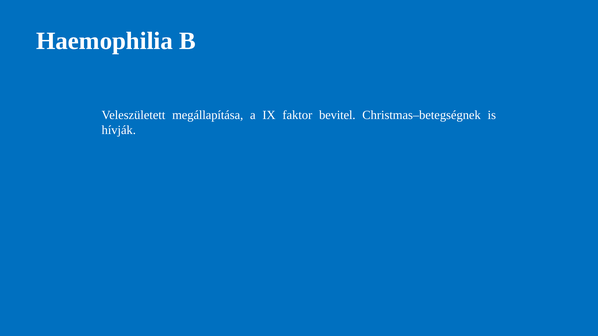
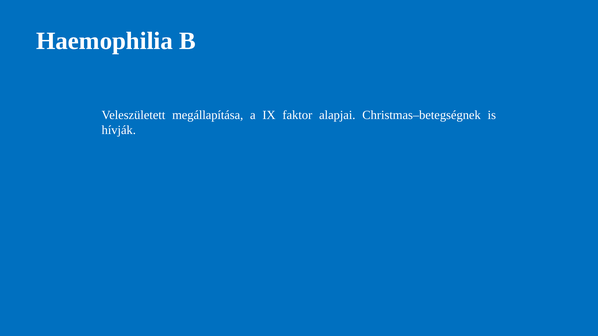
bevitel: bevitel -> alapjai
